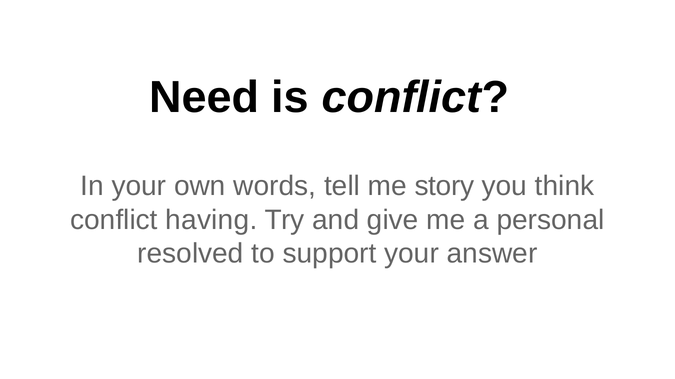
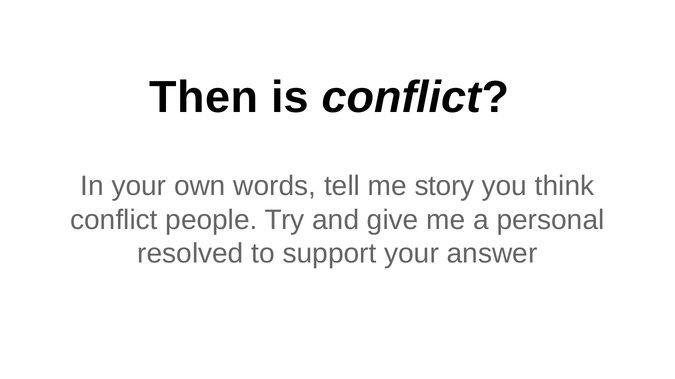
Need: Need -> Then
having: having -> people
